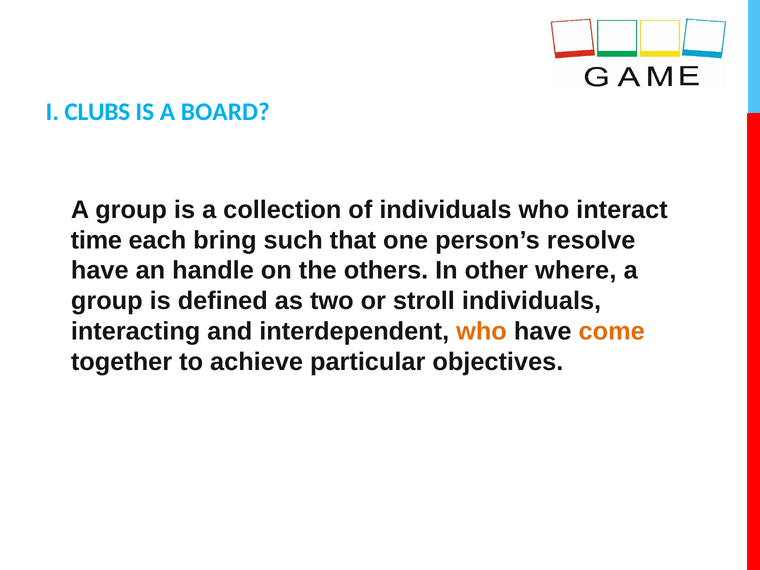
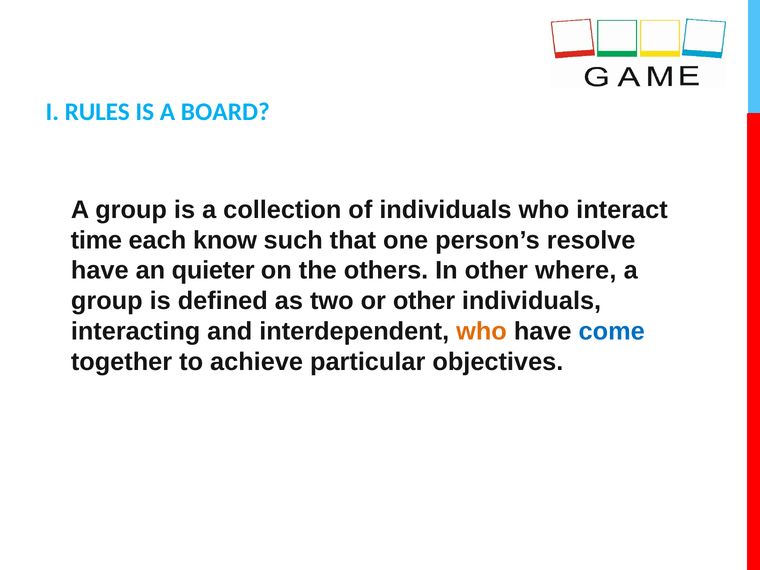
CLUBS: CLUBS -> RULES
bring: bring -> know
handle: handle -> quieter
or stroll: stroll -> other
come colour: orange -> blue
